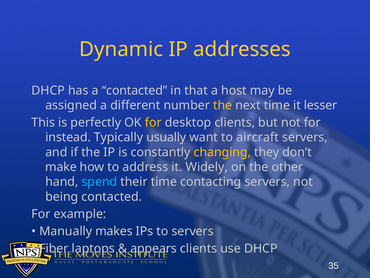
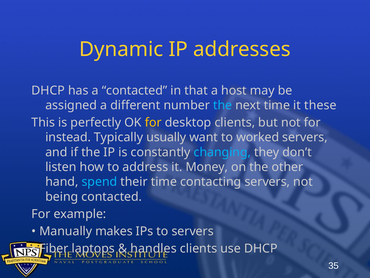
the at (223, 105) colour: yellow -> light blue
lesser: lesser -> these
aircraft: aircraft -> worked
changing colour: yellow -> light blue
make: make -> listen
Widely: Widely -> Money
appears: appears -> handles
